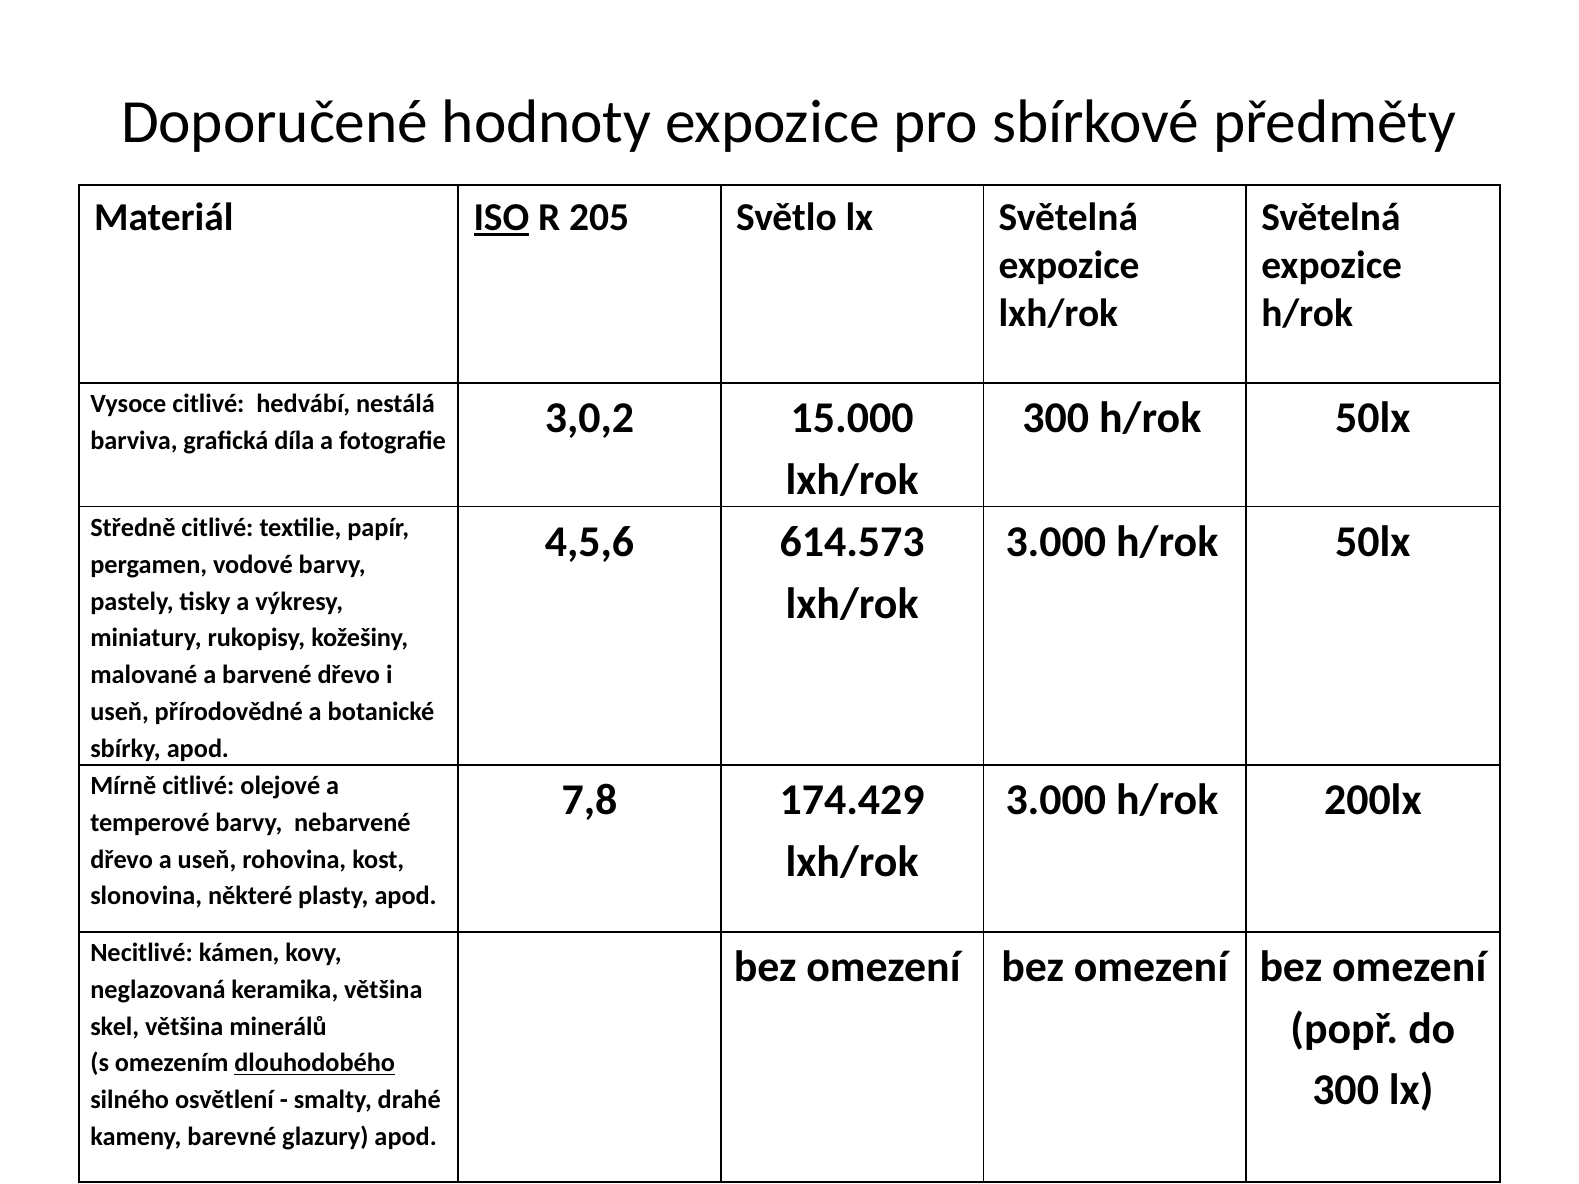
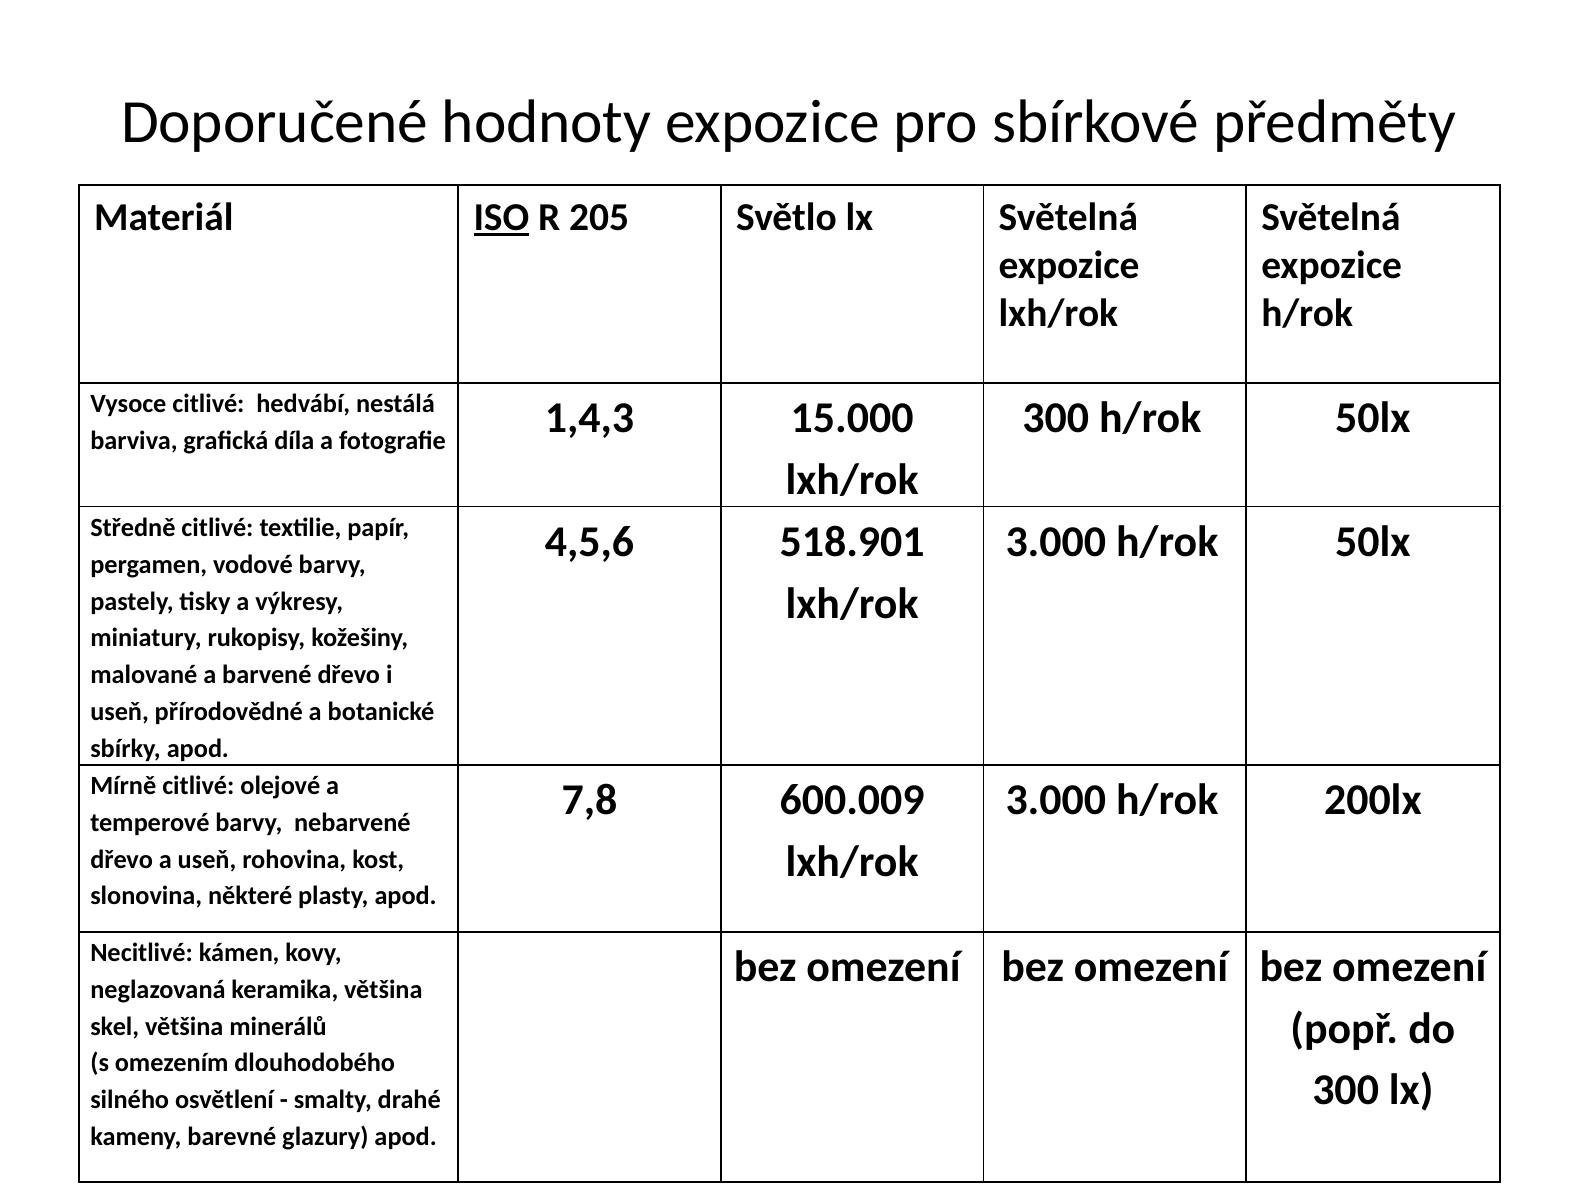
3,0,2: 3,0,2 -> 1,4,3
614.573: 614.573 -> 518.901
174.429: 174.429 -> 600.009
dlouhodobého underline: present -> none
